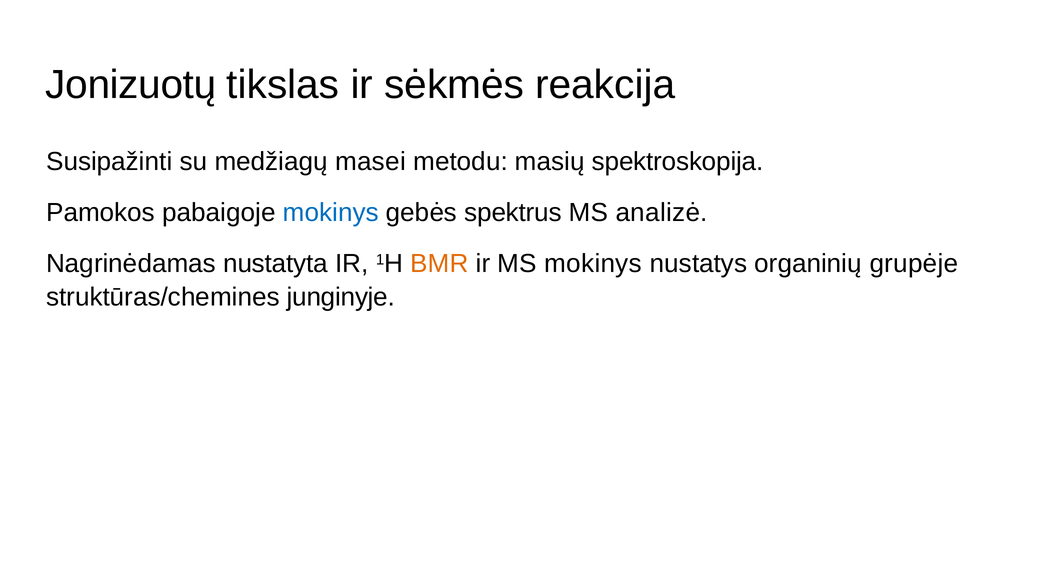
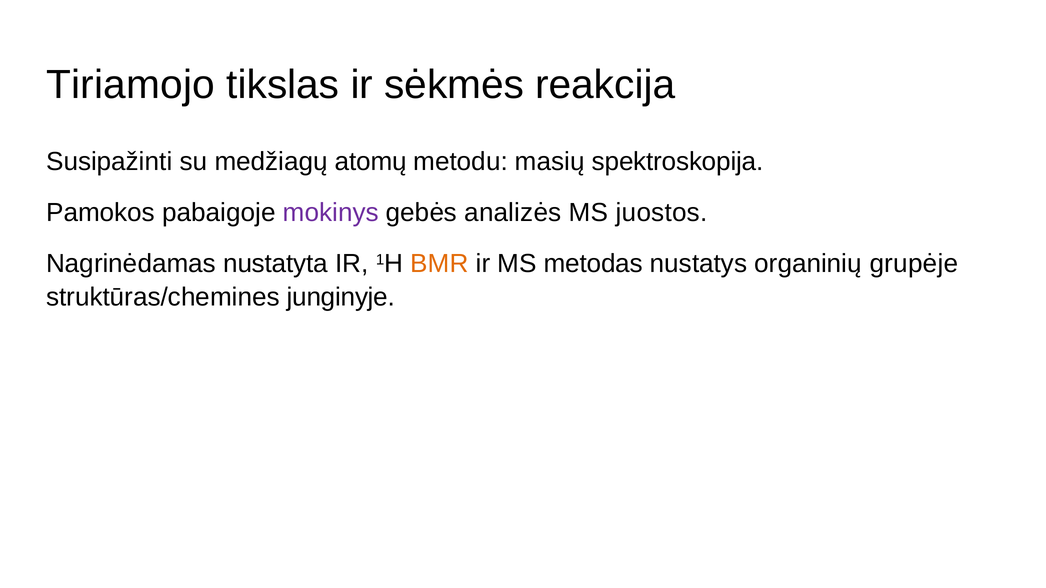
Jonizuotų: Jonizuotų -> Tiriamojo
masei: masei -> atomų
mokinys at (331, 213) colour: blue -> purple
spektrus: spektrus -> analizės
analizė: analizė -> juostos
MS mokinys: mokinys -> metodas
